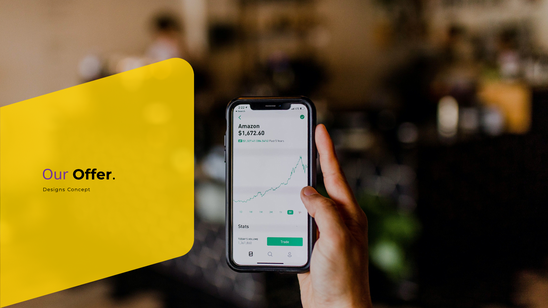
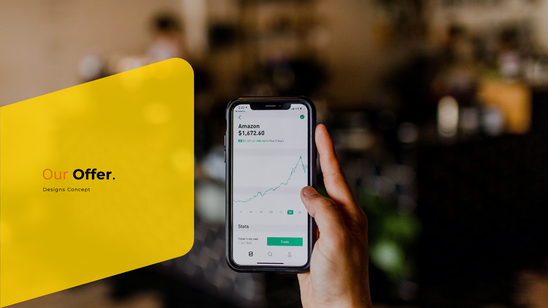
Our colour: purple -> orange
